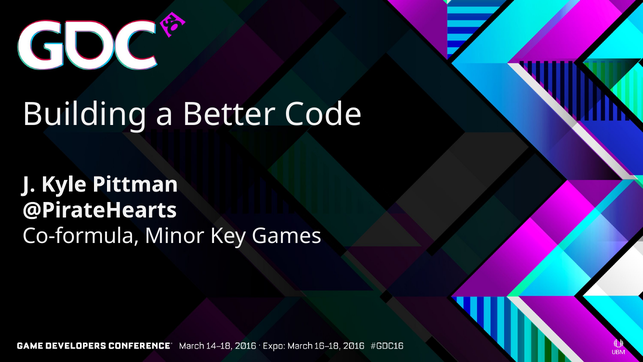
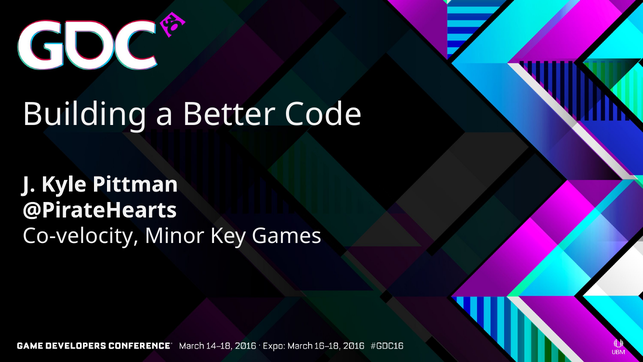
Co-formula: Co-formula -> Co-velocity
